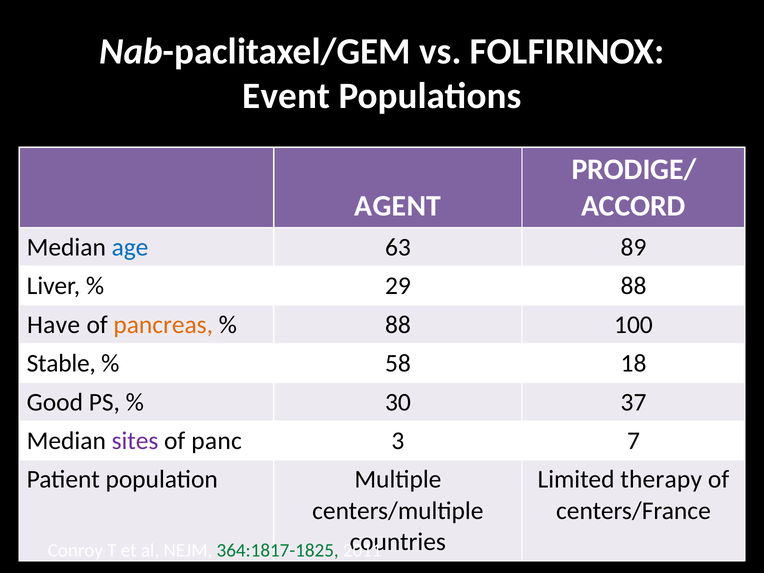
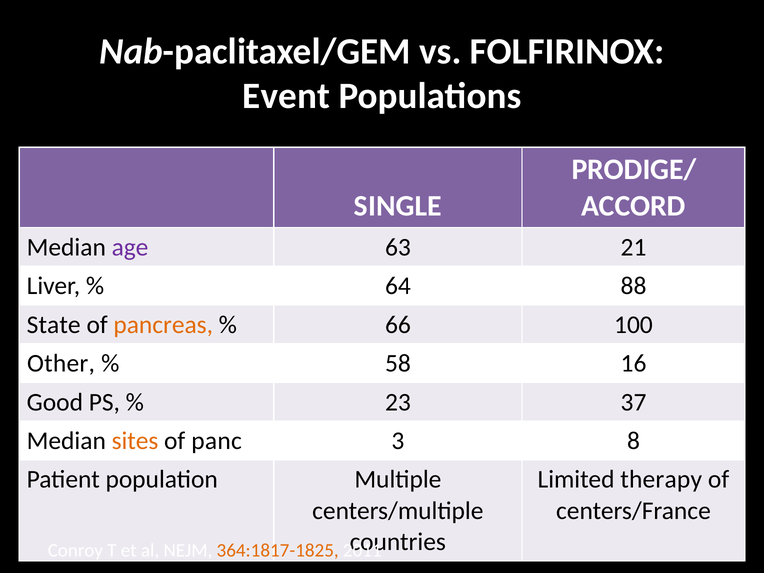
AGENT: AGENT -> SINGLE
age colour: blue -> purple
89: 89 -> 21
29: 29 -> 64
Have: Have -> State
88 at (398, 325): 88 -> 66
Stable: Stable -> Other
18: 18 -> 16
30: 30 -> 23
sites colour: purple -> orange
7: 7 -> 8
364:1817-1825 colour: green -> orange
